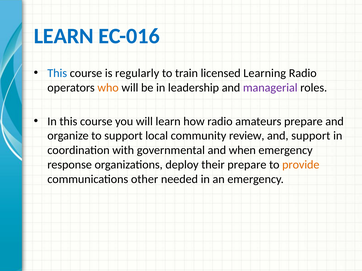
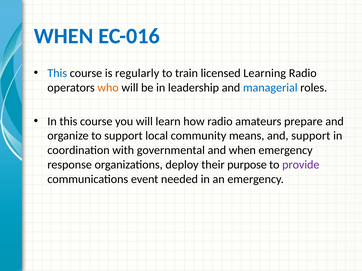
LEARN at (64, 36): LEARN -> WHEN
managerial colour: purple -> blue
review: review -> means
their prepare: prepare -> purpose
provide colour: orange -> purple
other: other -> event
